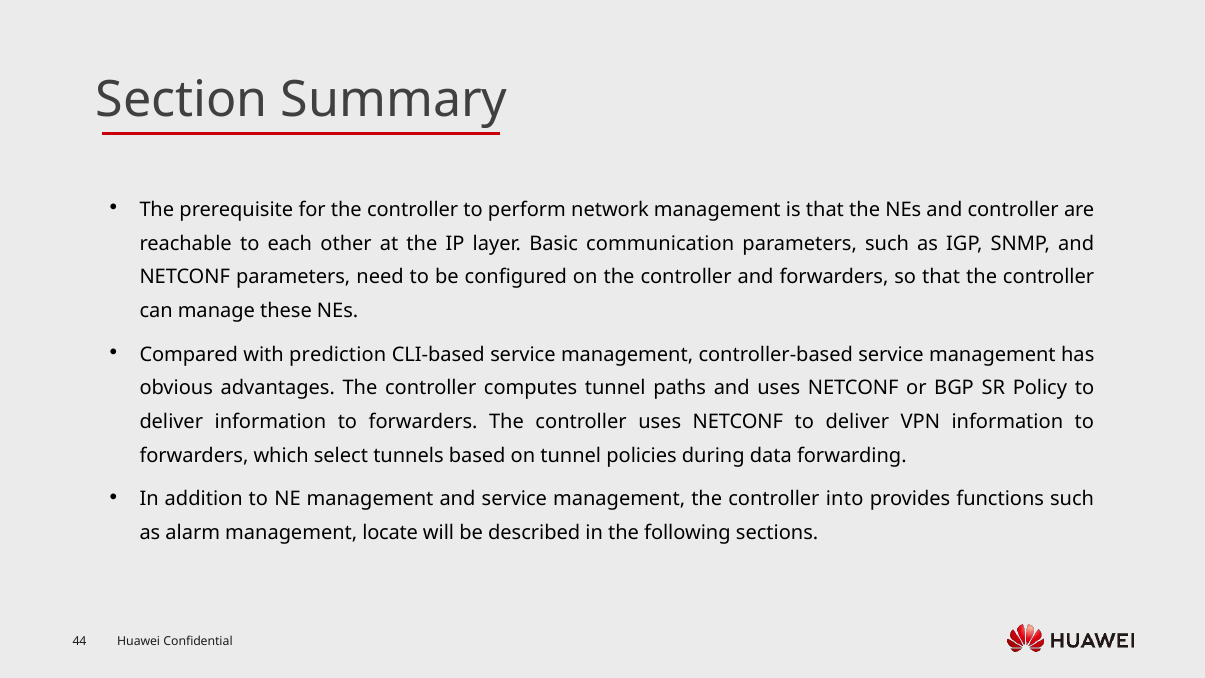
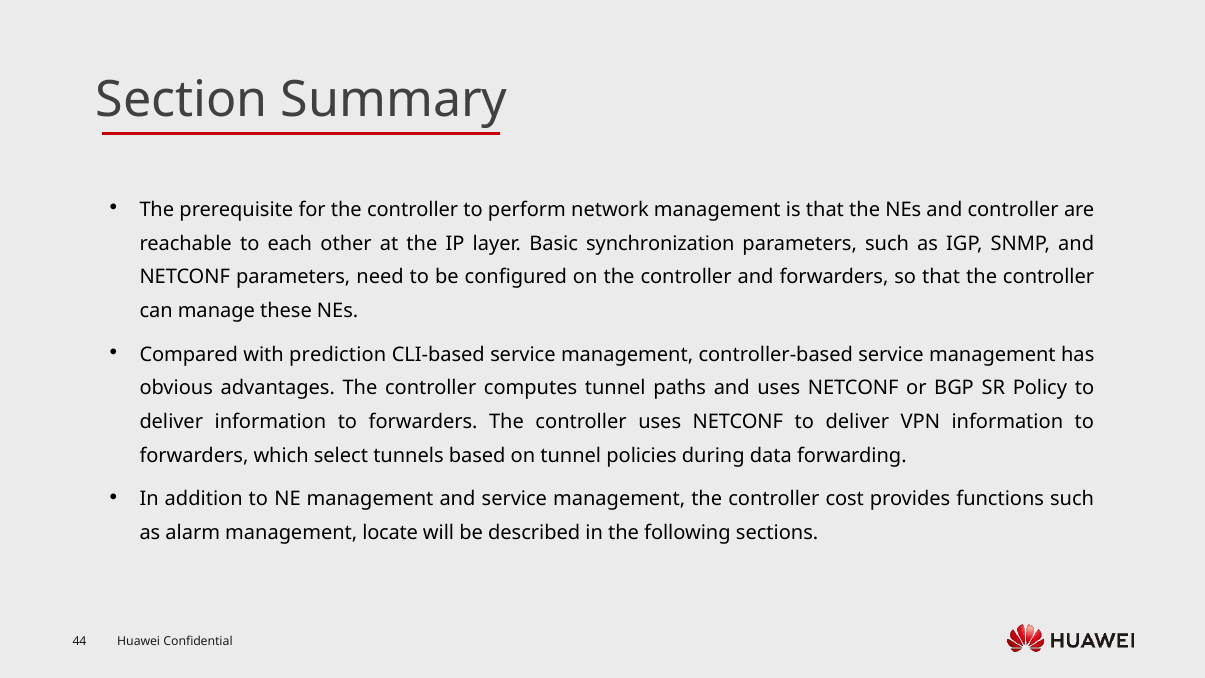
communication: communication -> synchronization
into: into -> cost
